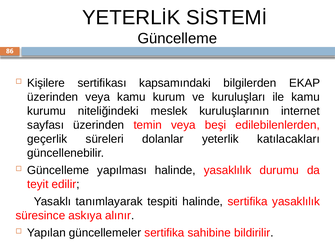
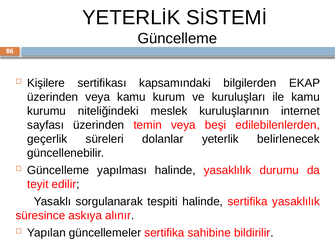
katılacakları: katılacakları -> belirlenecek
tanımlayarak: tanımlayarak -> sorgulanarak
